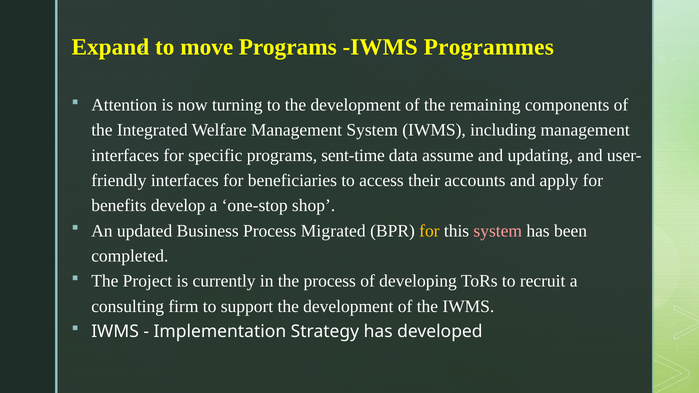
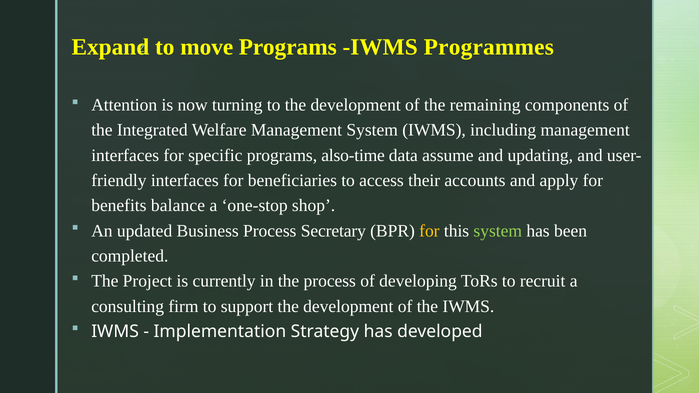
sent-time: sent-time -> also-time
develop: develop -> balance
Migrated: Migrated -> Secretary
system at (498, 231) colour: pink -> light green
